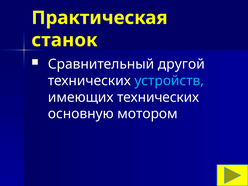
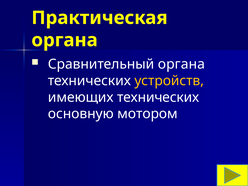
станок at (64, 40): станок -> органа
Сравнительный другой: другой -> органа
устройств colour: light blue -> yellow
